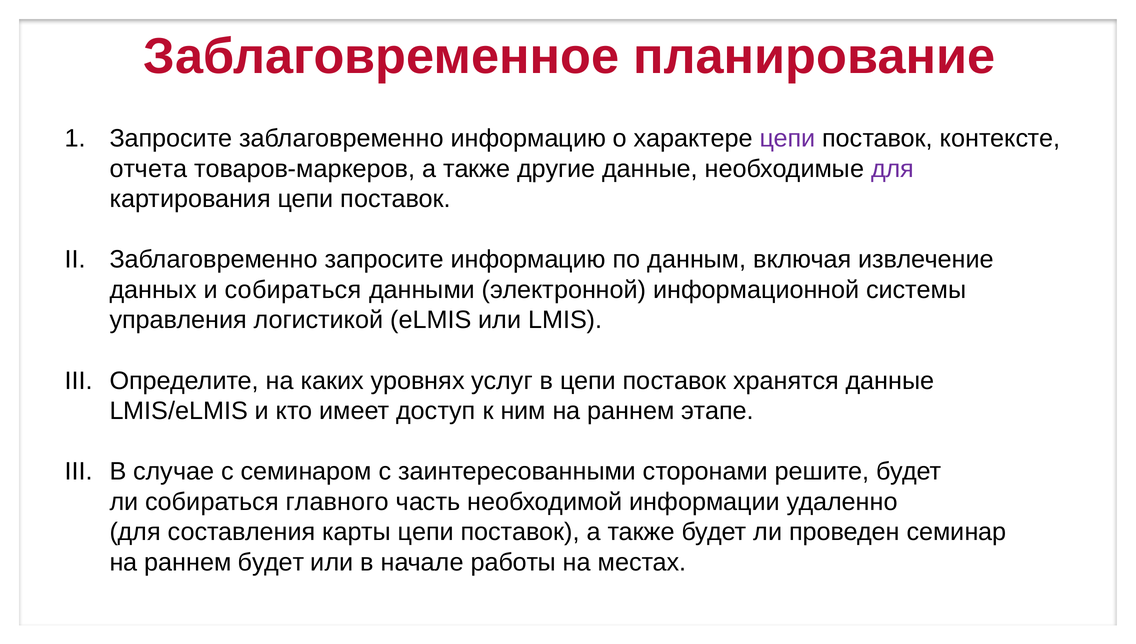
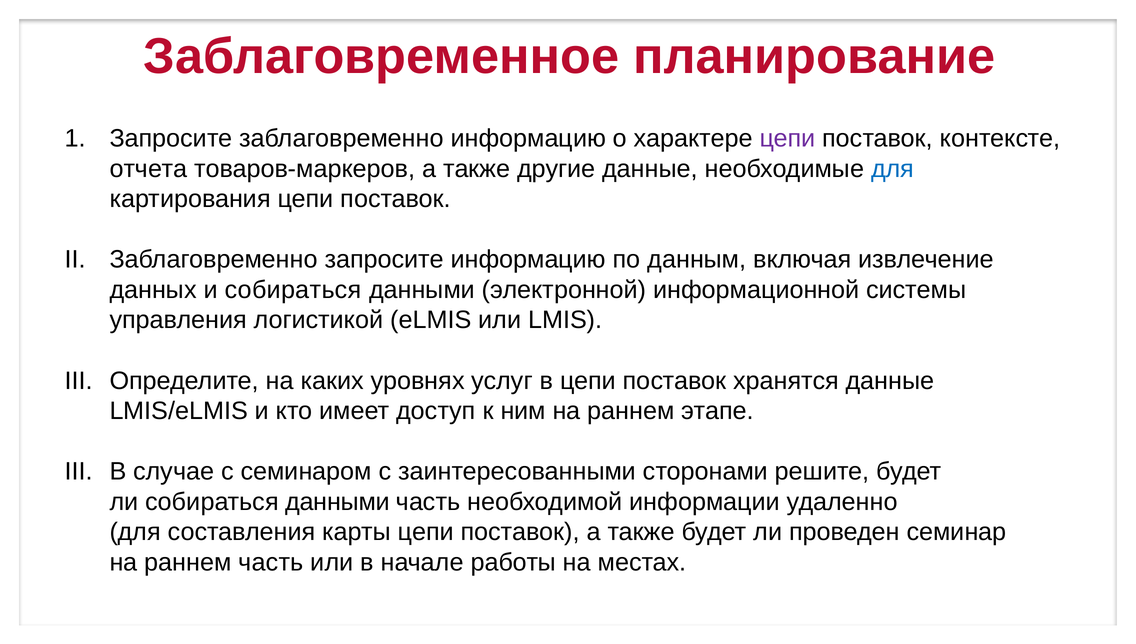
для at (893, 169) colour: purple -> blue
ли собираться главного: главного -> данными
раннем будет: будет -> часть
